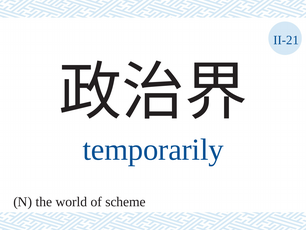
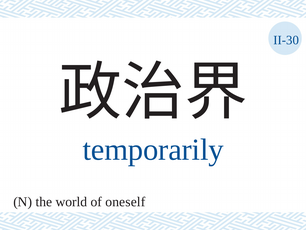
II-21: II-21 -> II-30
scheme: scheme -> oneself
